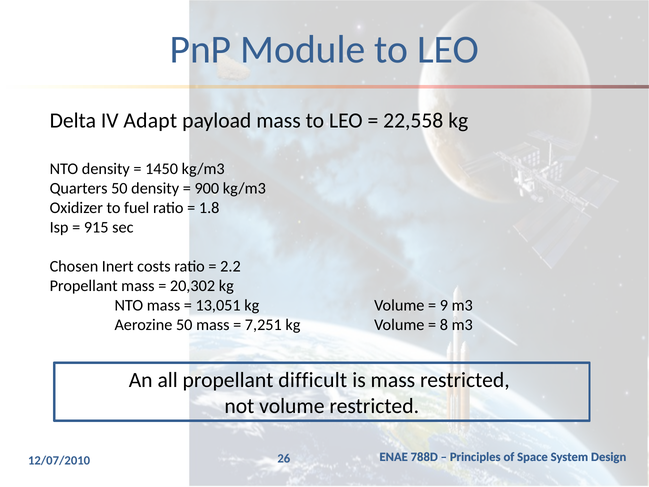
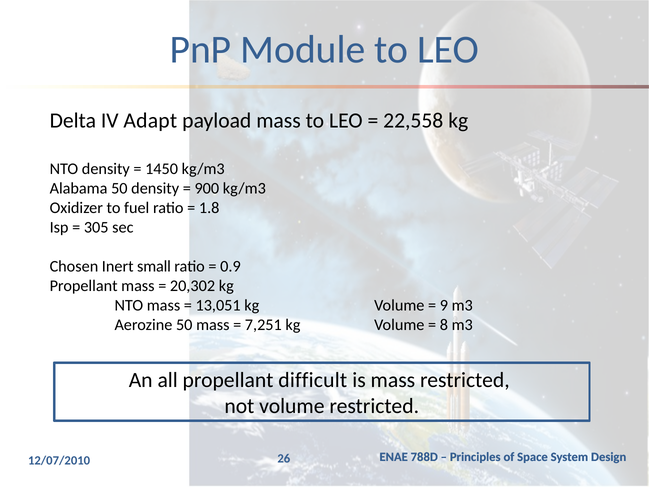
Quarters: Quarters -> Alabama
915: 915 -> 305
costs: costs -> small
2.2: 2.2 -> 0.9
